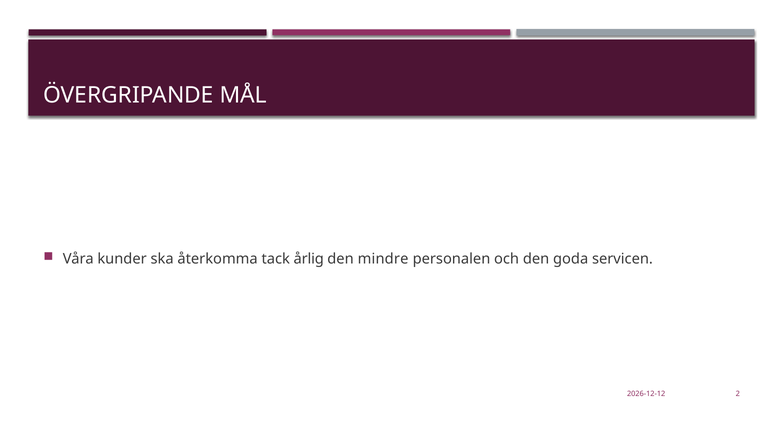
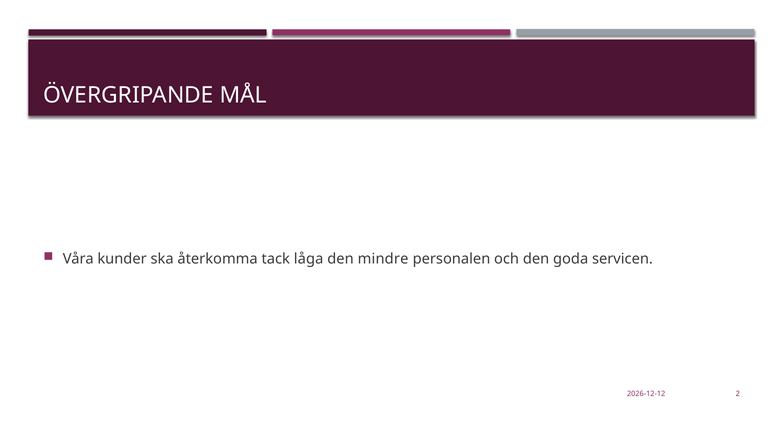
årlig: årlig -> låga
